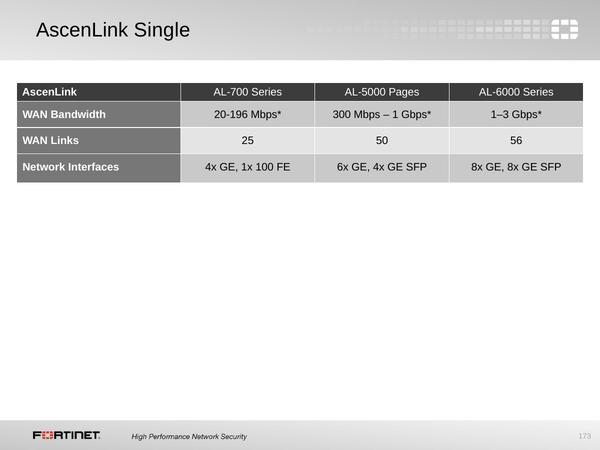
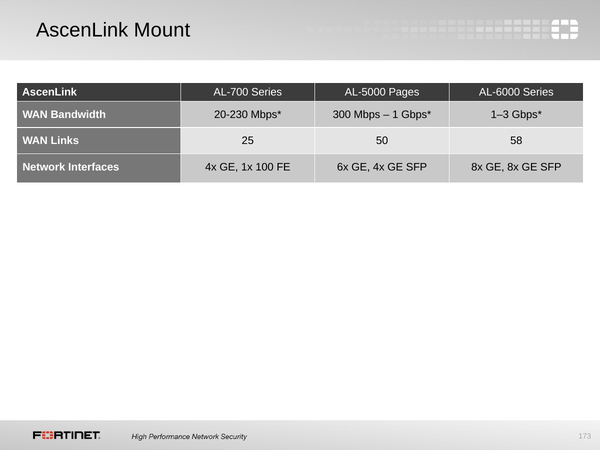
Single: Single -> Mount
20-196: 20-196 -> 20-230
56: 56 -> 58
